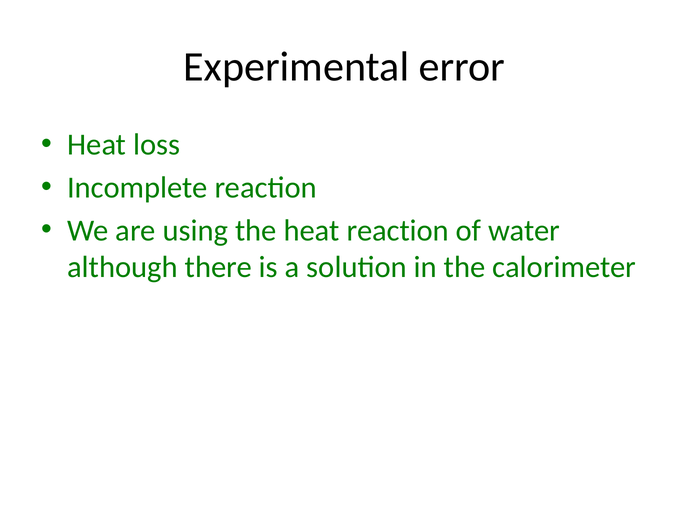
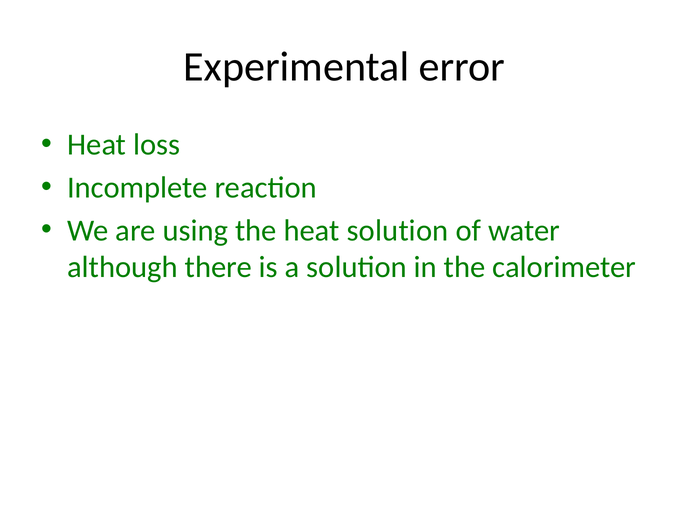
heat reaction: reaction -> solution
